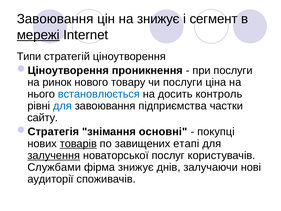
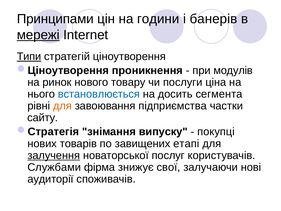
Завоювання at (55, 19): Завоювання -> Принципами
на знижує: знижує -> години
сегмент: сегмент -> банерів
Типи underline: none -> present
при послуги: послуги -> модулів
контроль: контроль -> сегмента
для at (62, 106) colour: blue -> orange
основні: основні -> випуску
товарів underline: present -> none
днів: днів -> свої
